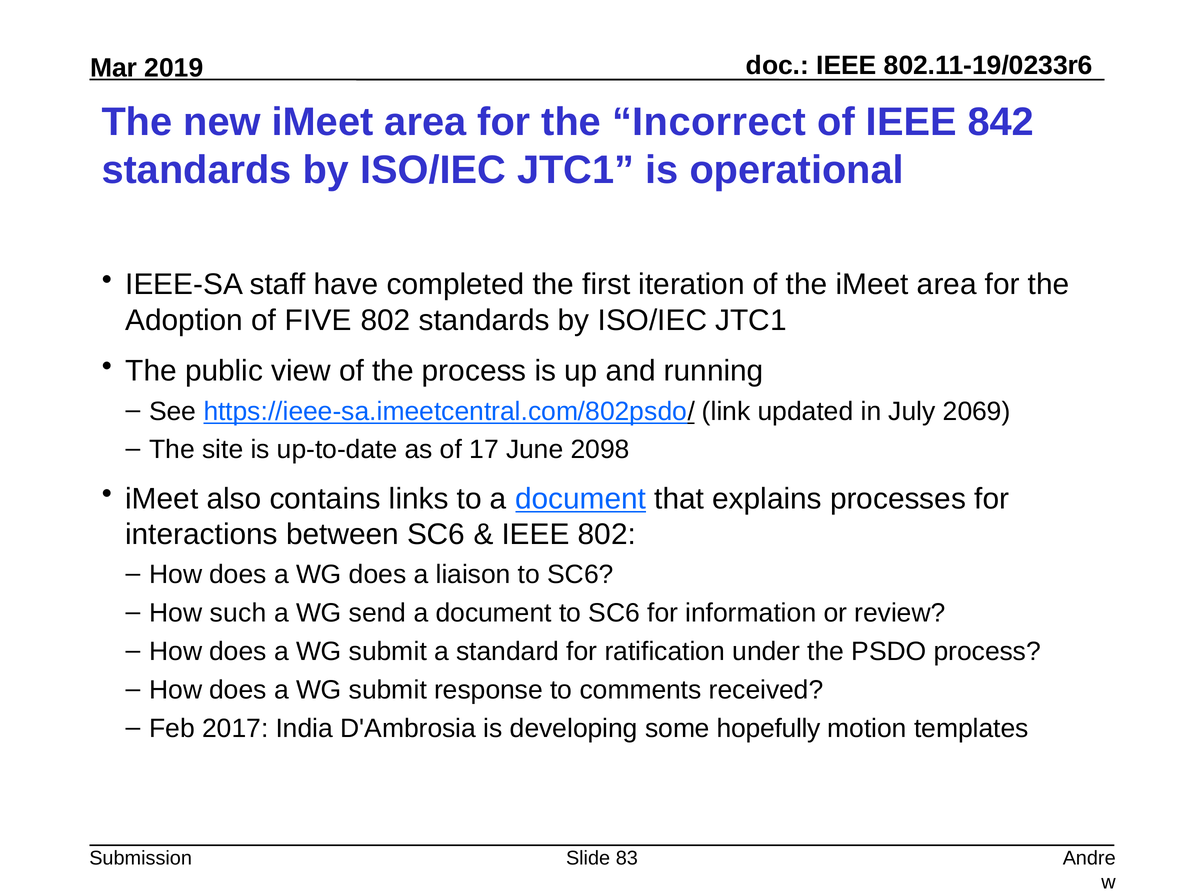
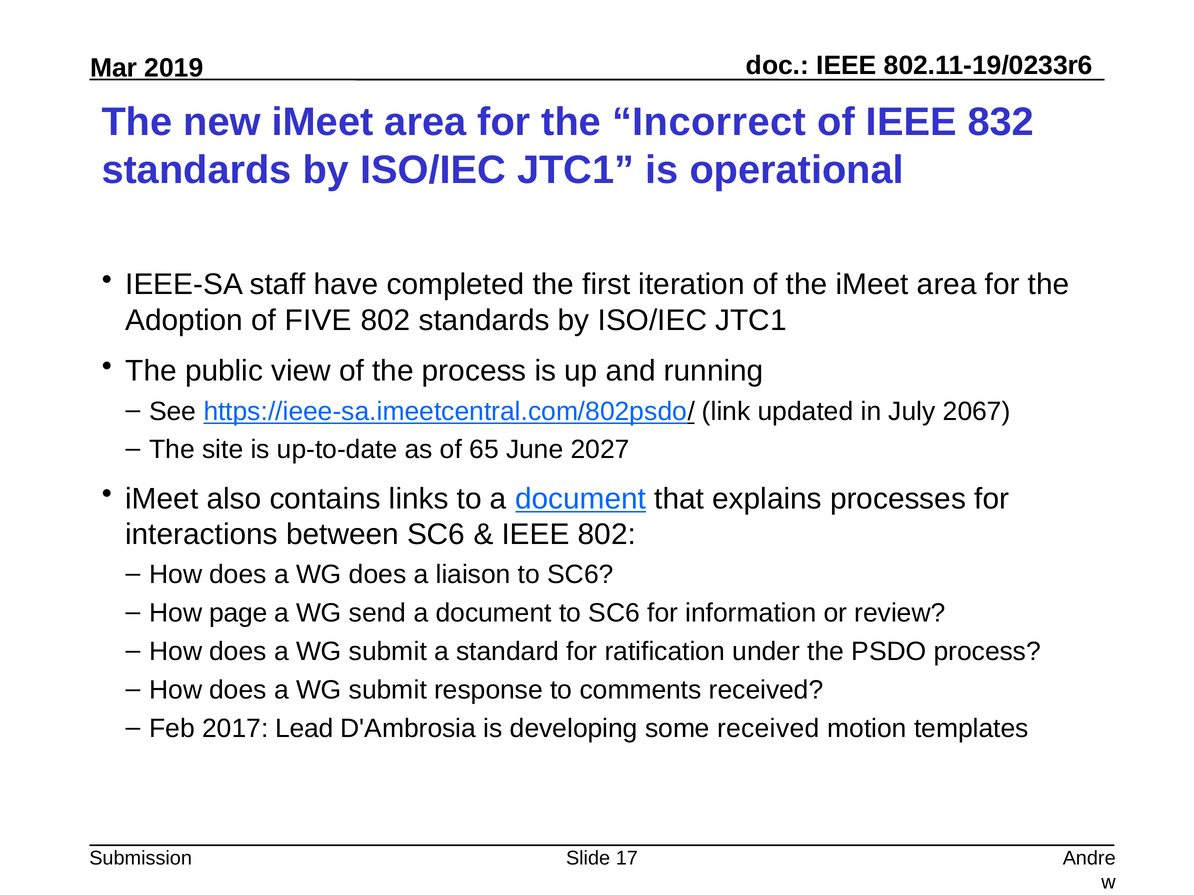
842: 842 -> 832
2069: 2069 -> 2067
17: 17 -> 65
2098: 2098 -> 2027
such: such -> page
India: India -> Lead
some hopefully: hopefully -> received
83: 83 -> 17
